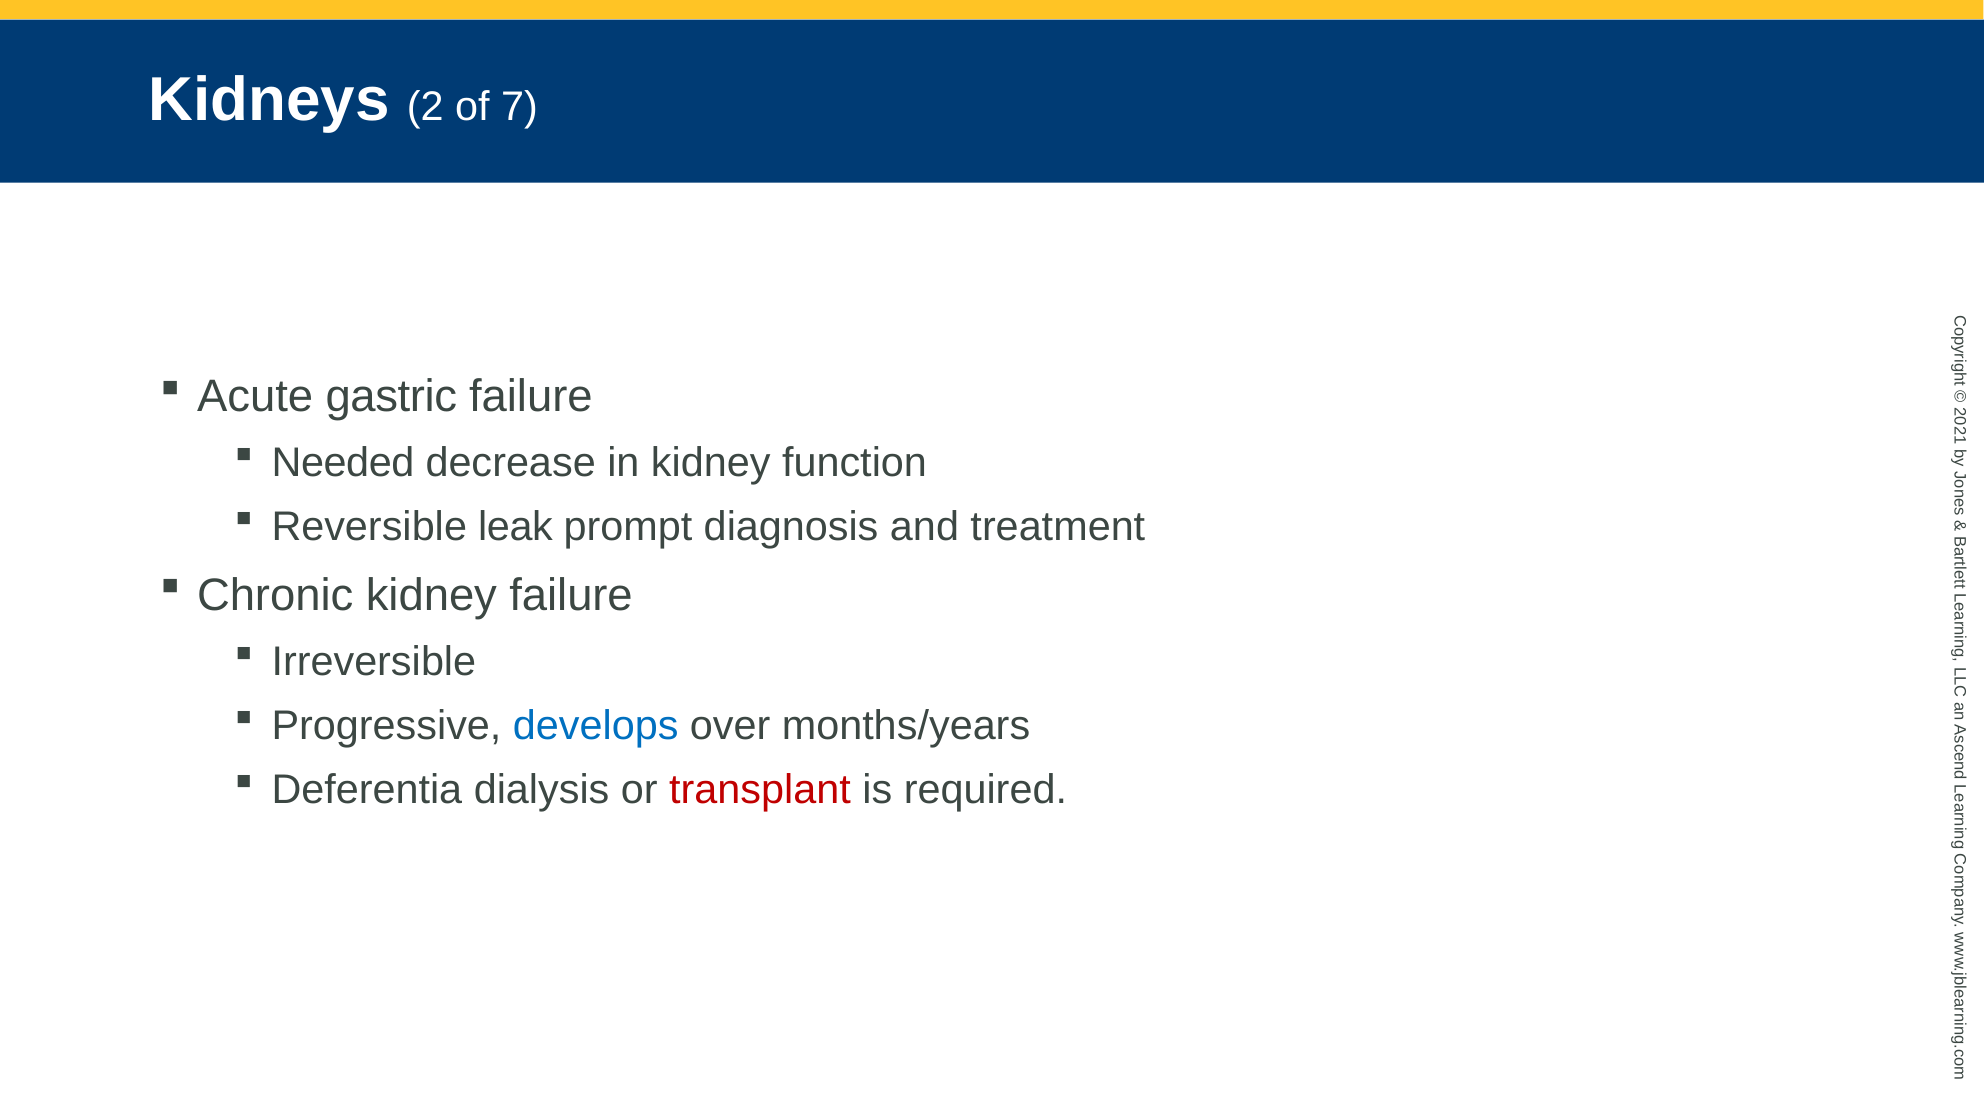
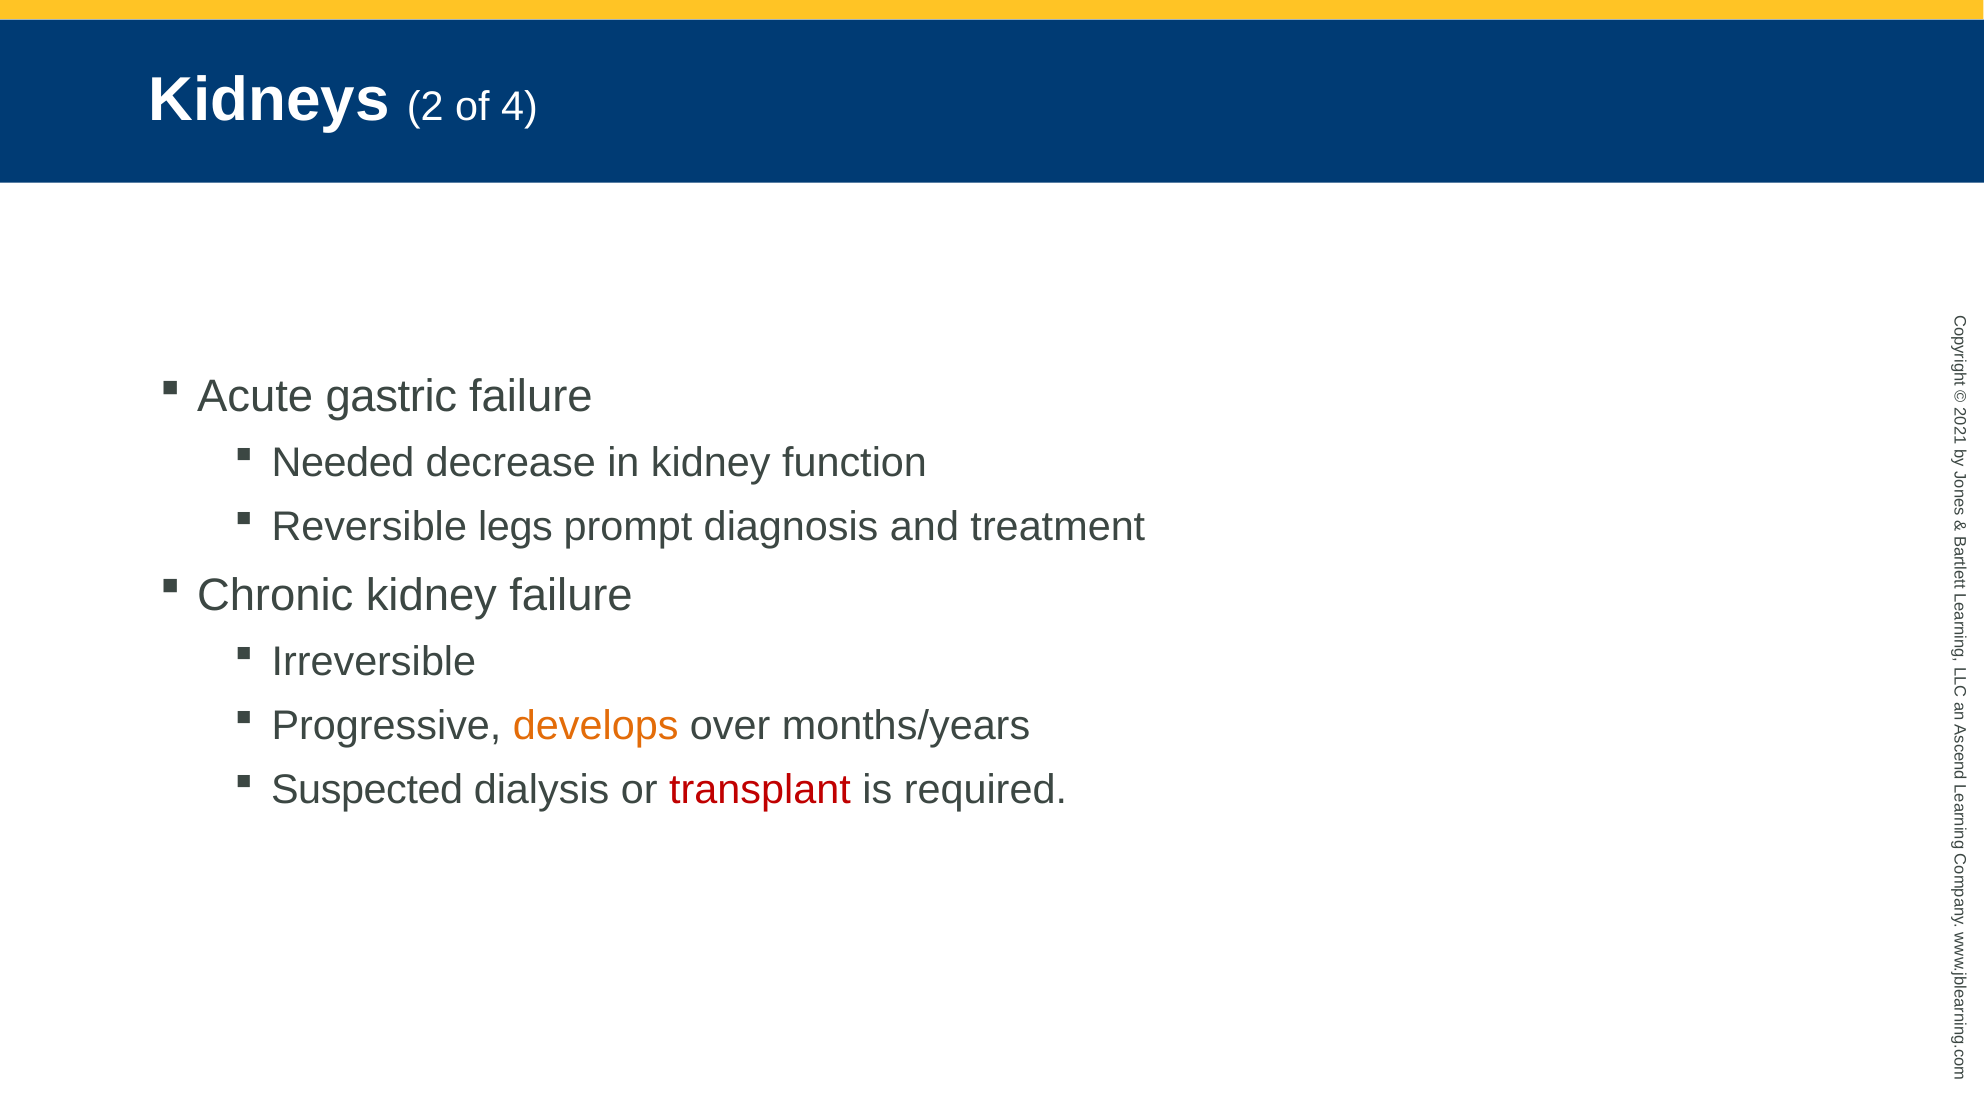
7: 7 -> 4
leak: leak -> legs
develops colour: blue -> orange
Deferentia: Deferentia -> Suspected
